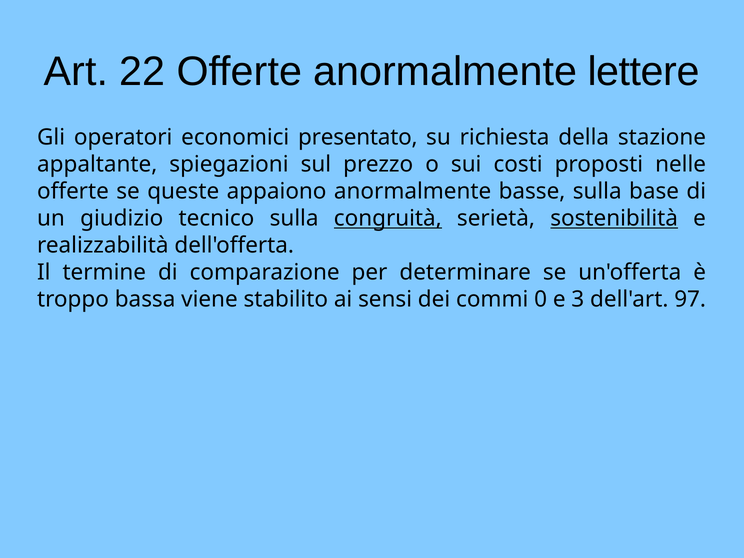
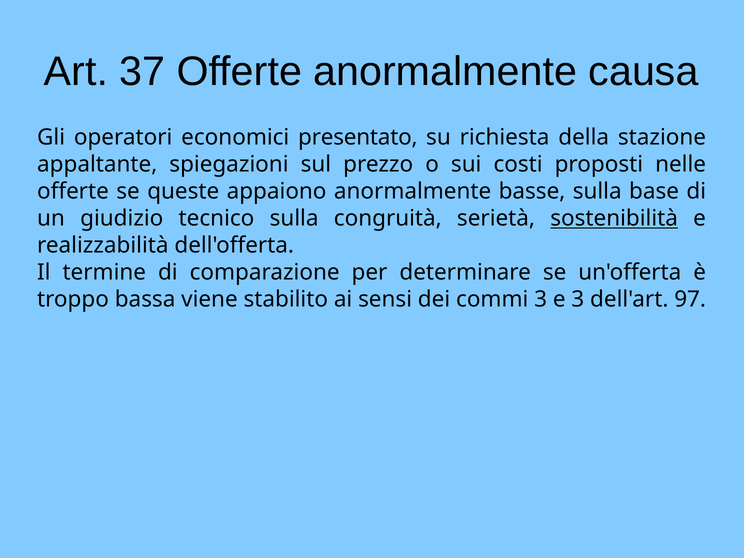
22: 22 -> 37
lettere: lettere -> causa
congruità underline: present -> none
commi 0: 0 -> 3
